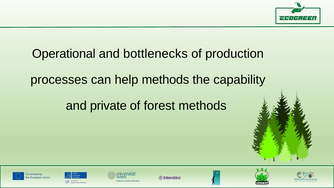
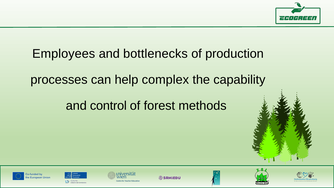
Operational: Operational -> Employees
help methods: methods -> complex
private: private -> control
